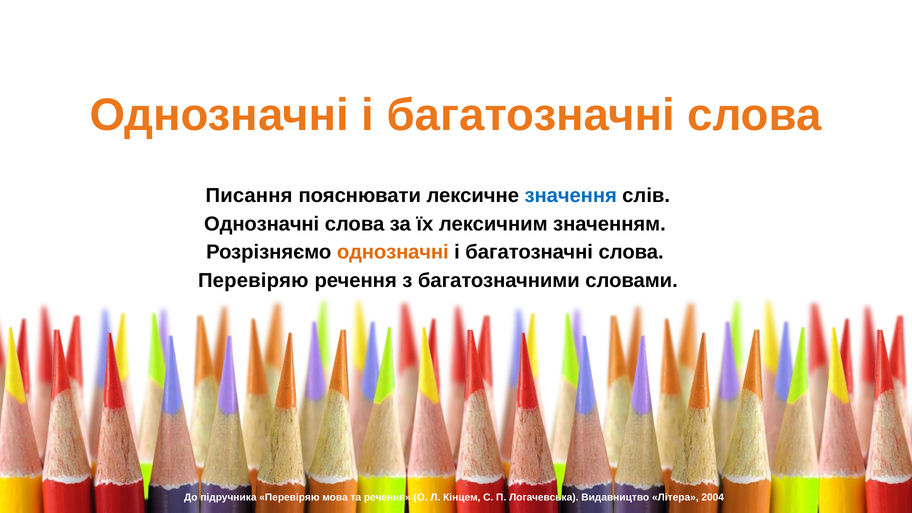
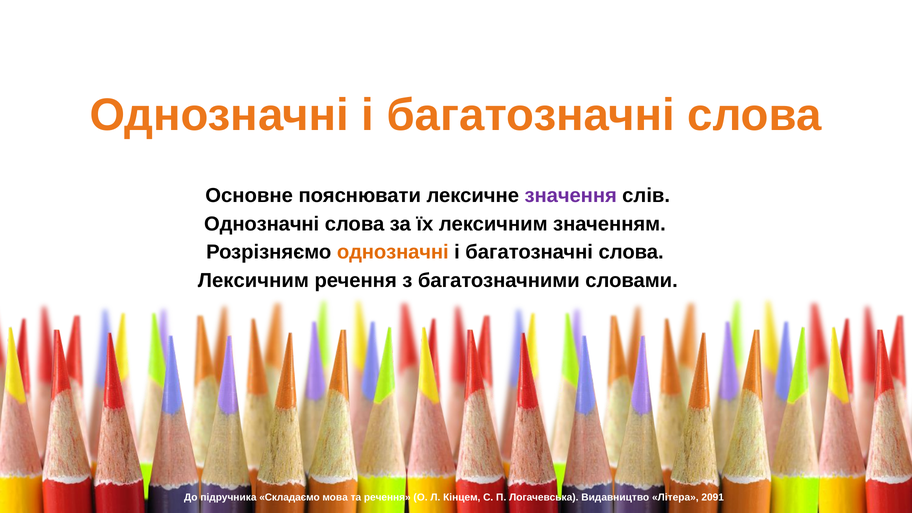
Писання: Писання -> Основне
значення colour: blue -> purple
Перевіряю at (253, 281): Перевіряю -> Лексичним
підручника Перевіряю: Перевіряю -> Складаємо
2004: 2004 -> 2091
